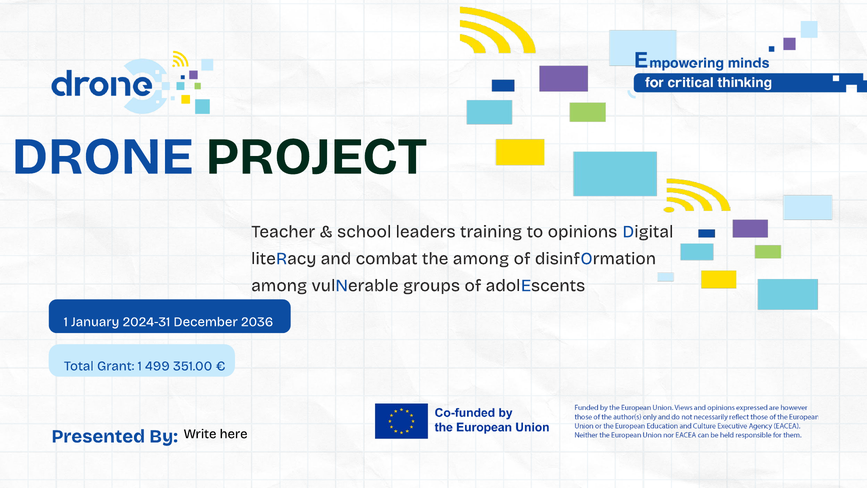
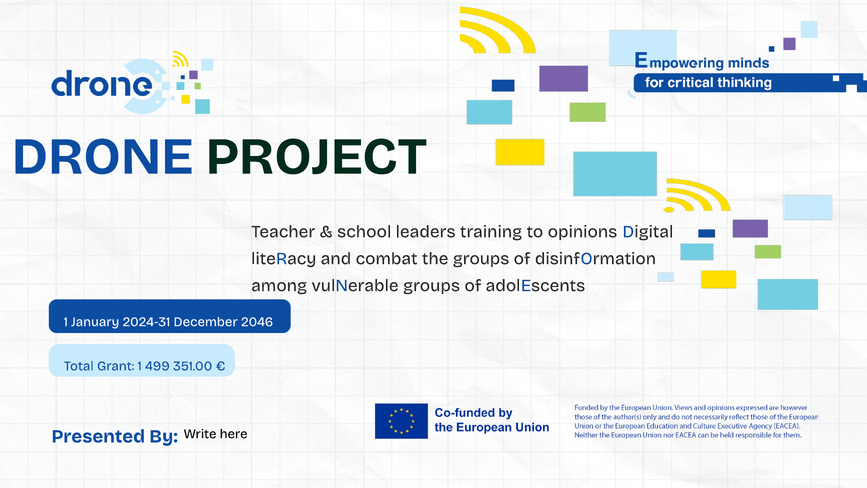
the among: among -> groups
2036: 2036 -> 2046
